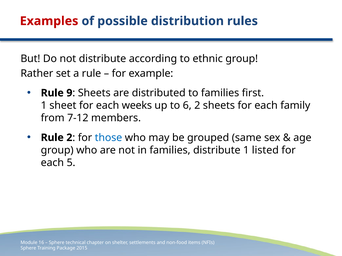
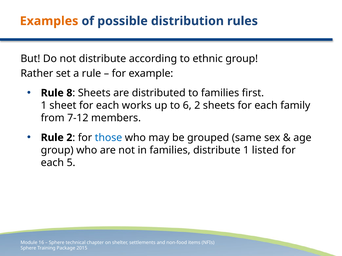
Examples colour: red -> orange
9: 9 -> 8
weeks: weeks -> works
